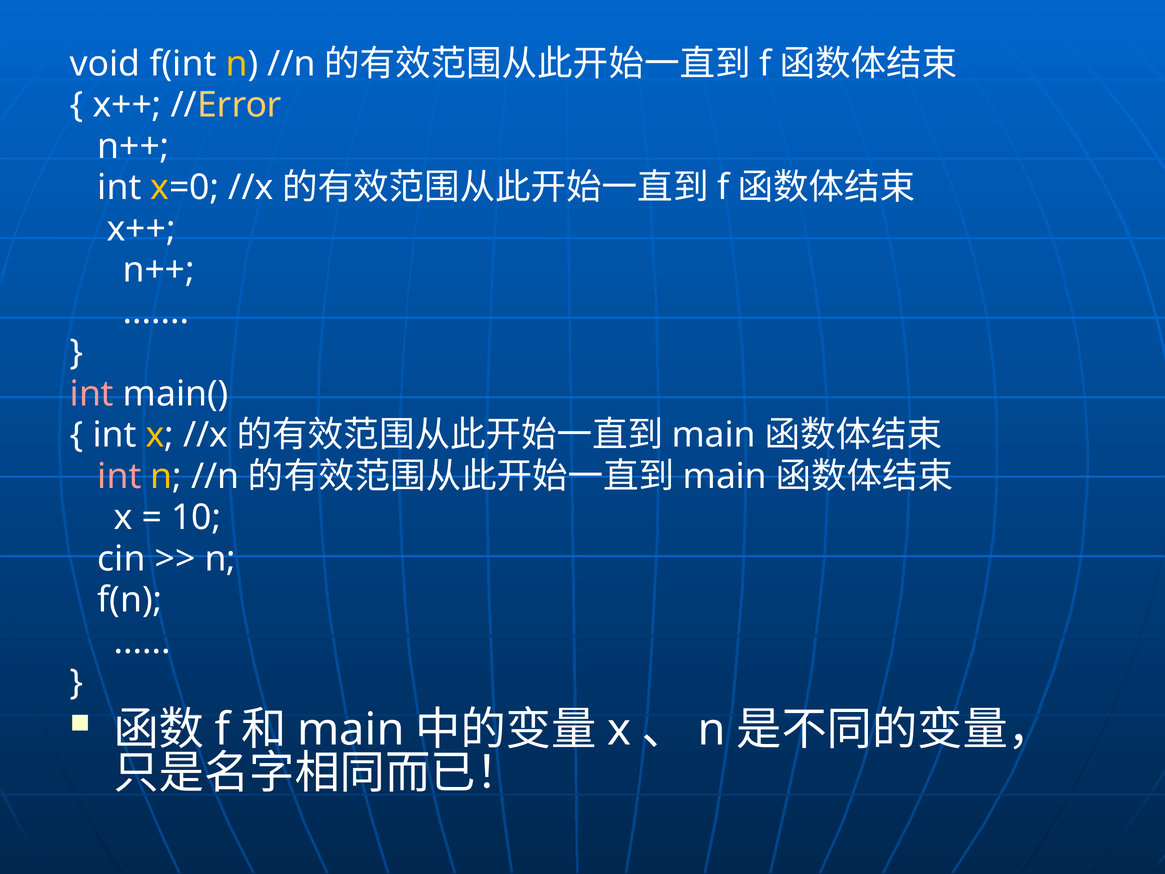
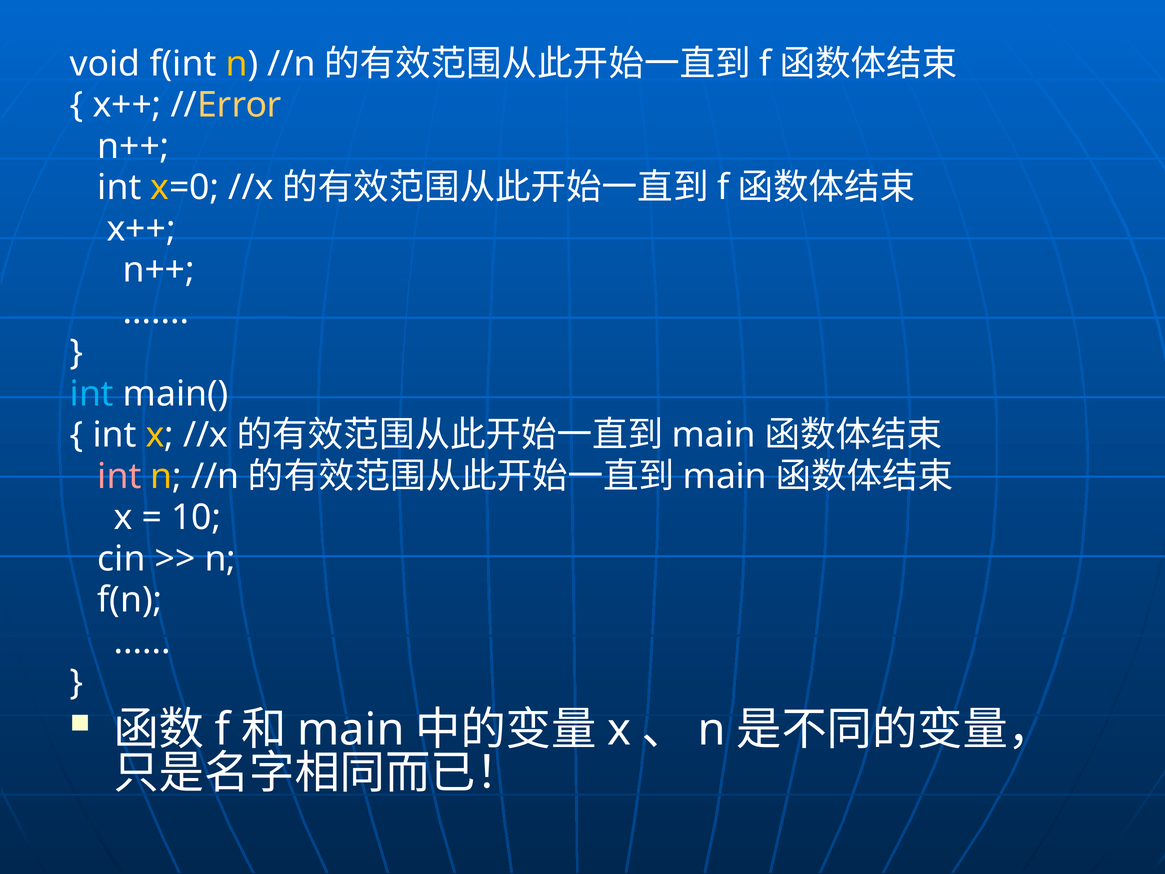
int at (92, 394) colour: pink -> light blue
